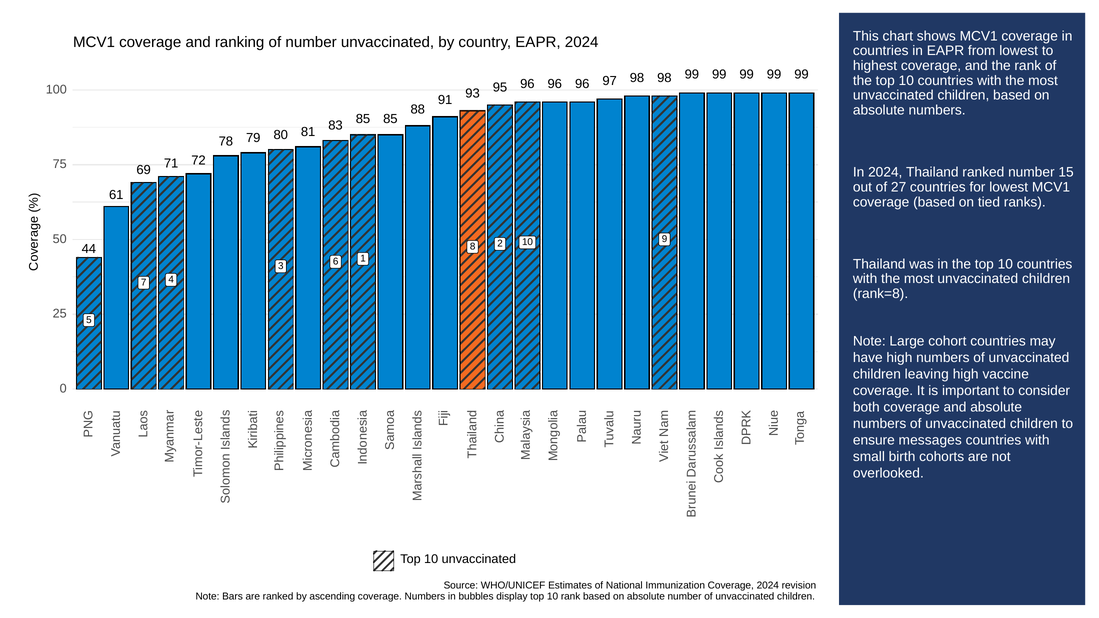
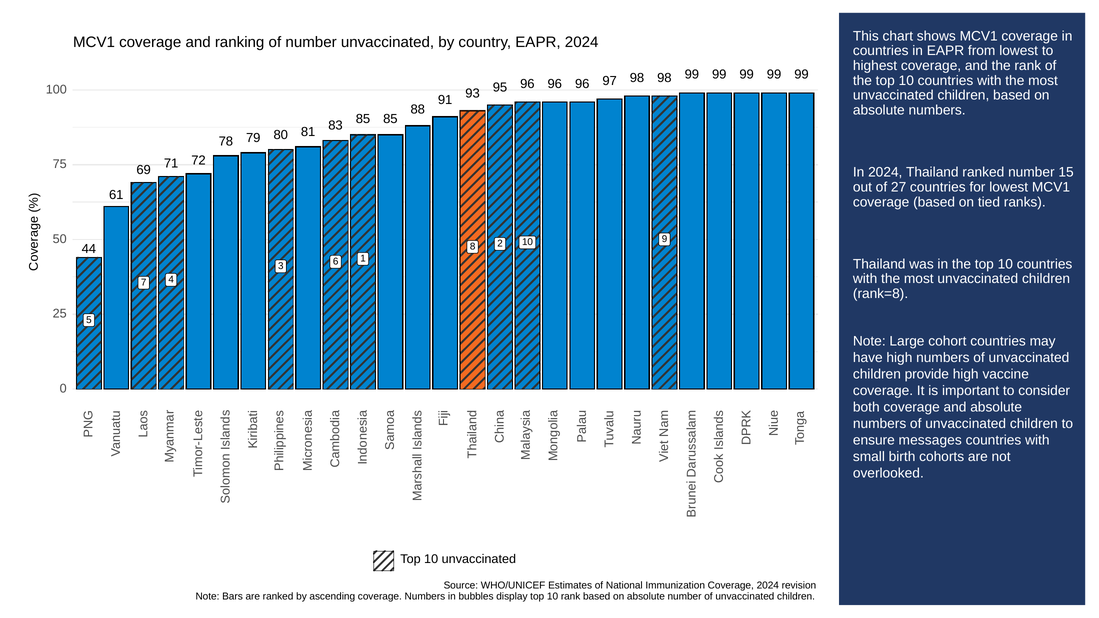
leaving: leaving -> provide
